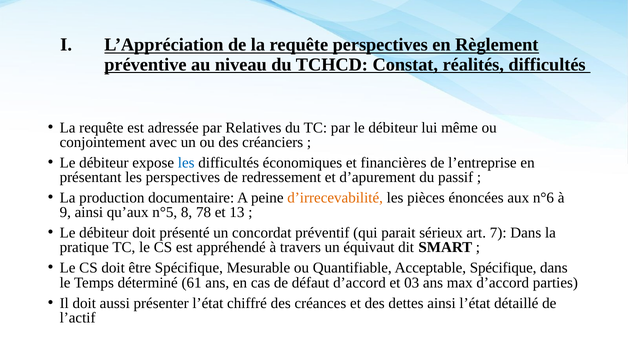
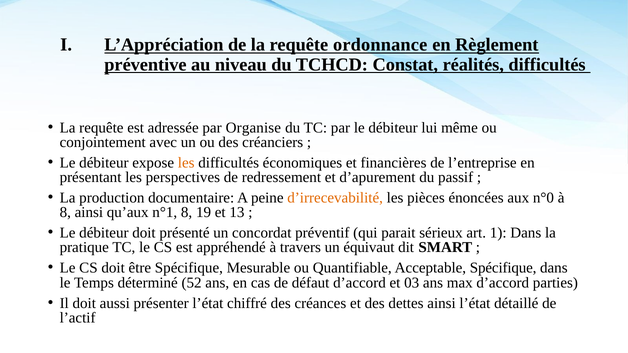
requête perspectives: perspectives -> ordonnance
Relatives: Relatives -> Organise
les at (186, 163) colour: blue -> orange
n°6: n°6 -> n°0
9 at (65, 213): 9 -> 8
n°5: n°5 -> n°1
78: 78 -> 19
7: 7 -> 1
61: 61 -> 52
